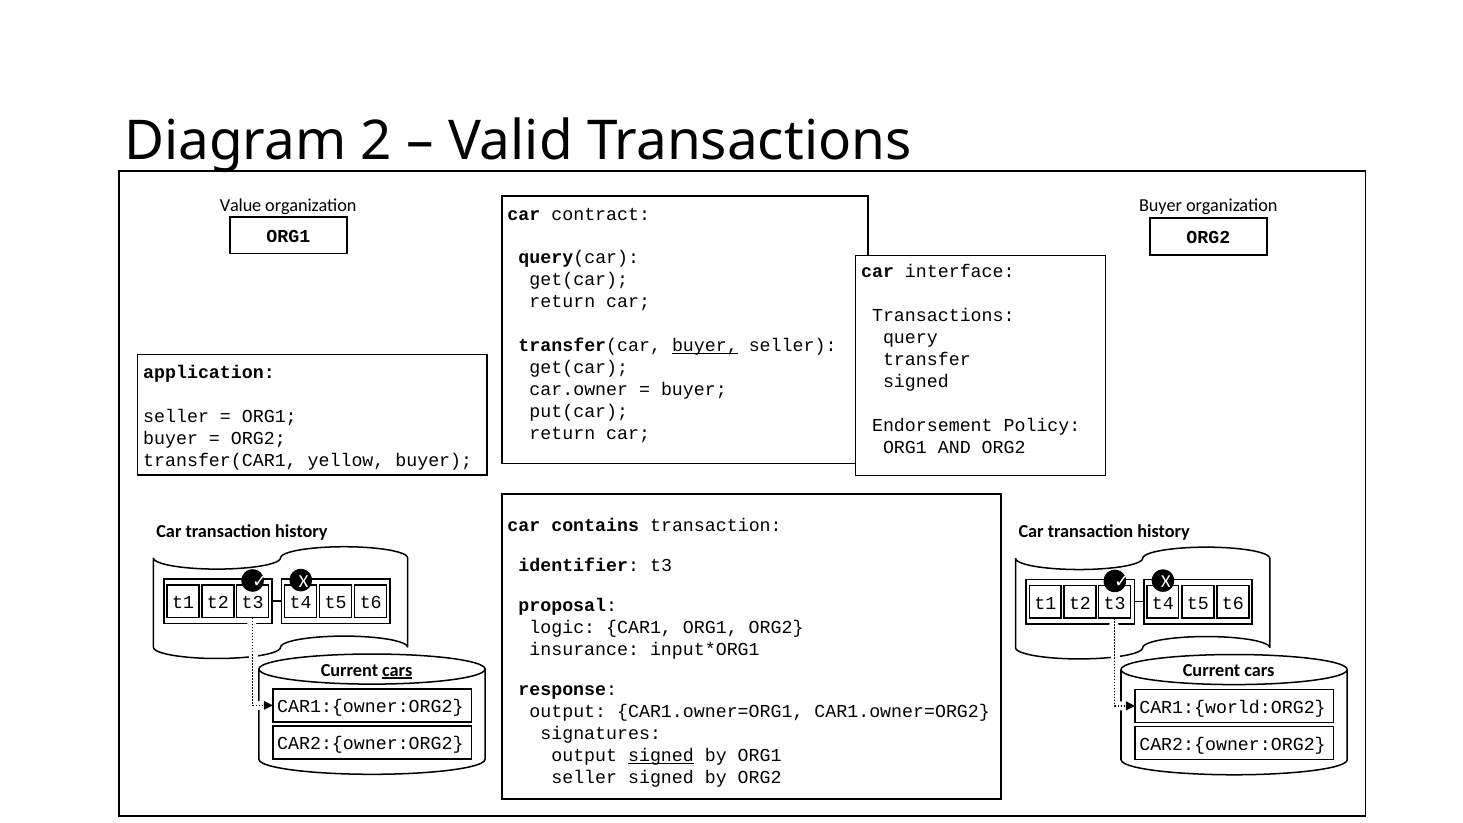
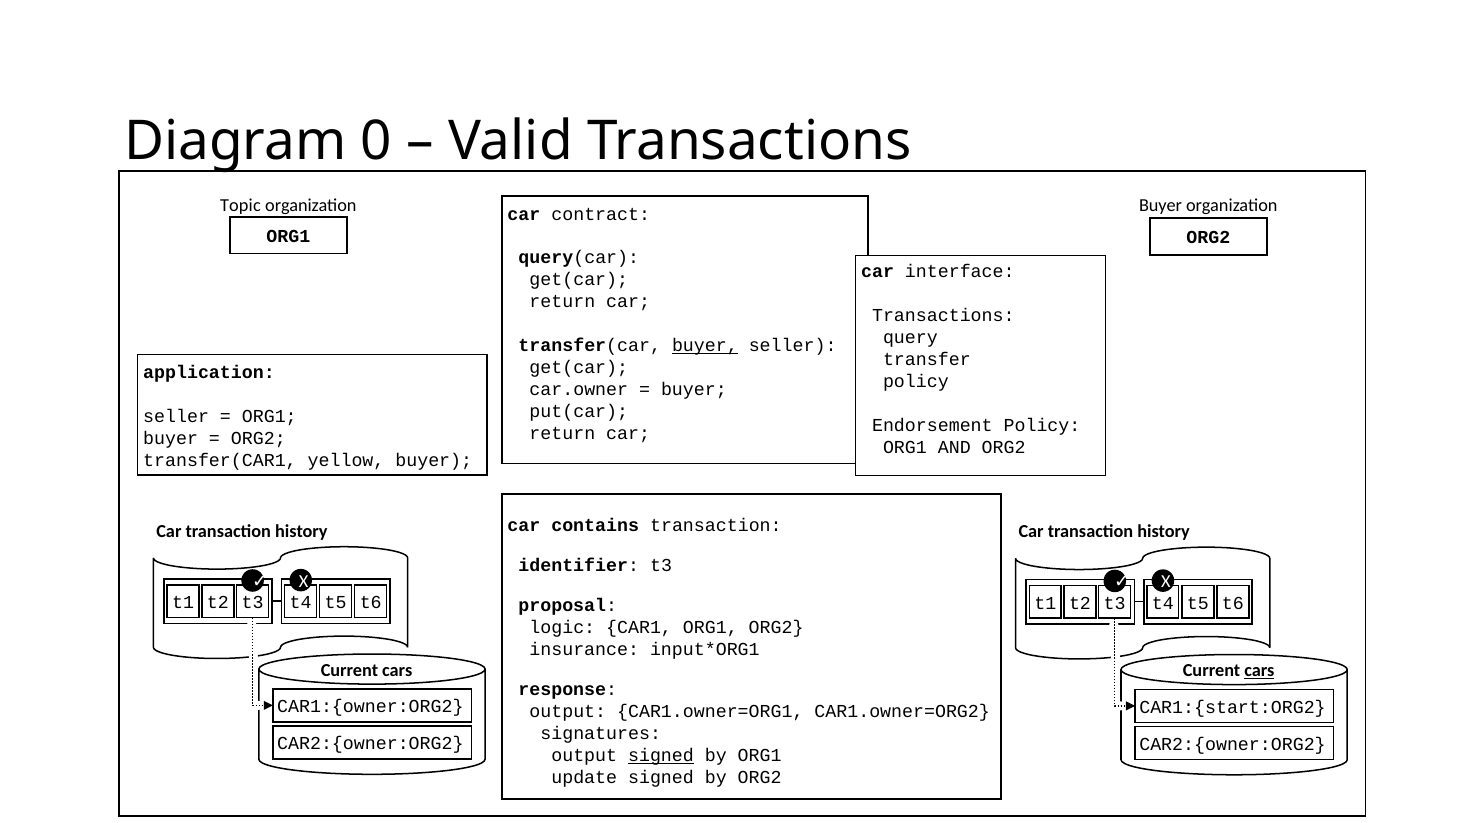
2: 2 -> 0
Value: Value -> Topic
signed at (916, 382): signed -> policy
cars at (397, 670) underline: present -> none
cars at (1259, 671) underline: none -> present
CAR1:{world:ORG2: CAR1:{world:ORG2 -> CAR1:{start:ORG2
seller at (584, 778): seller -> update
